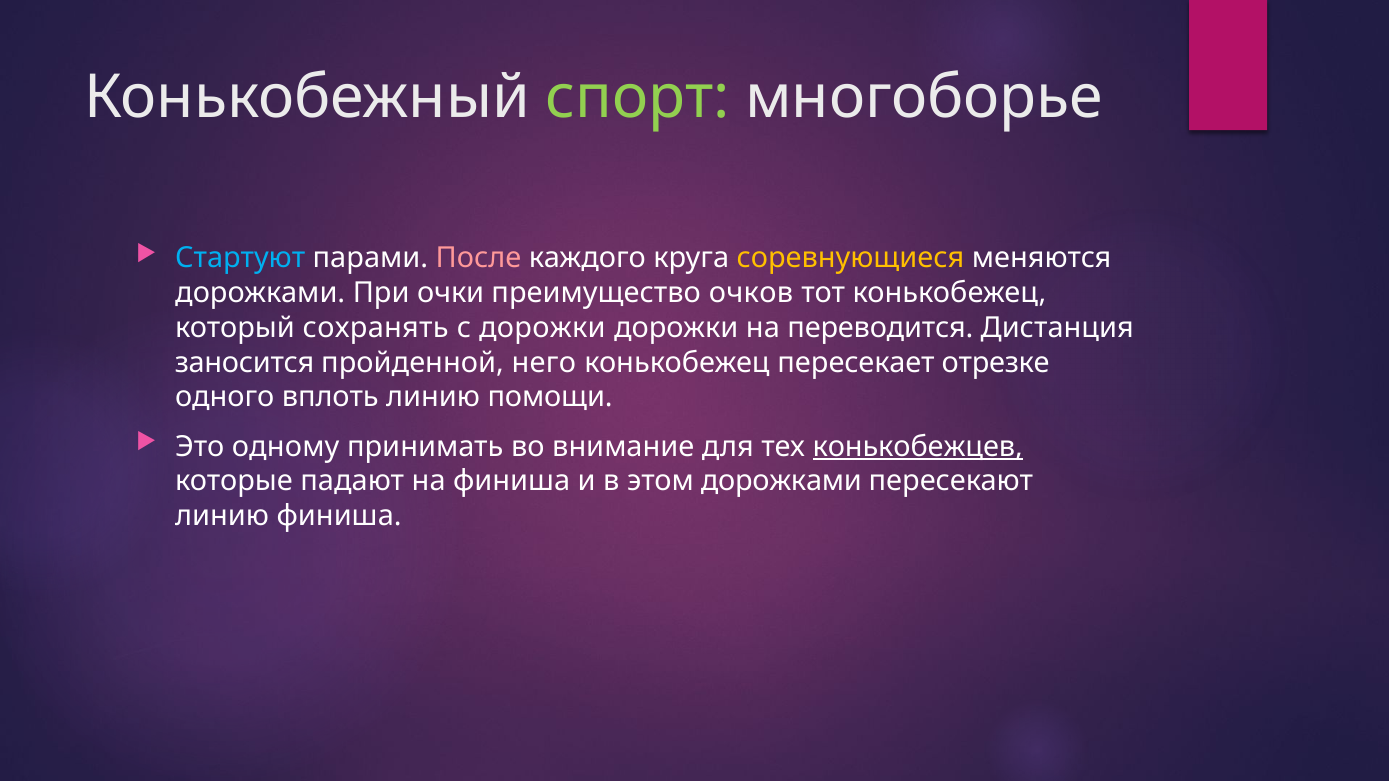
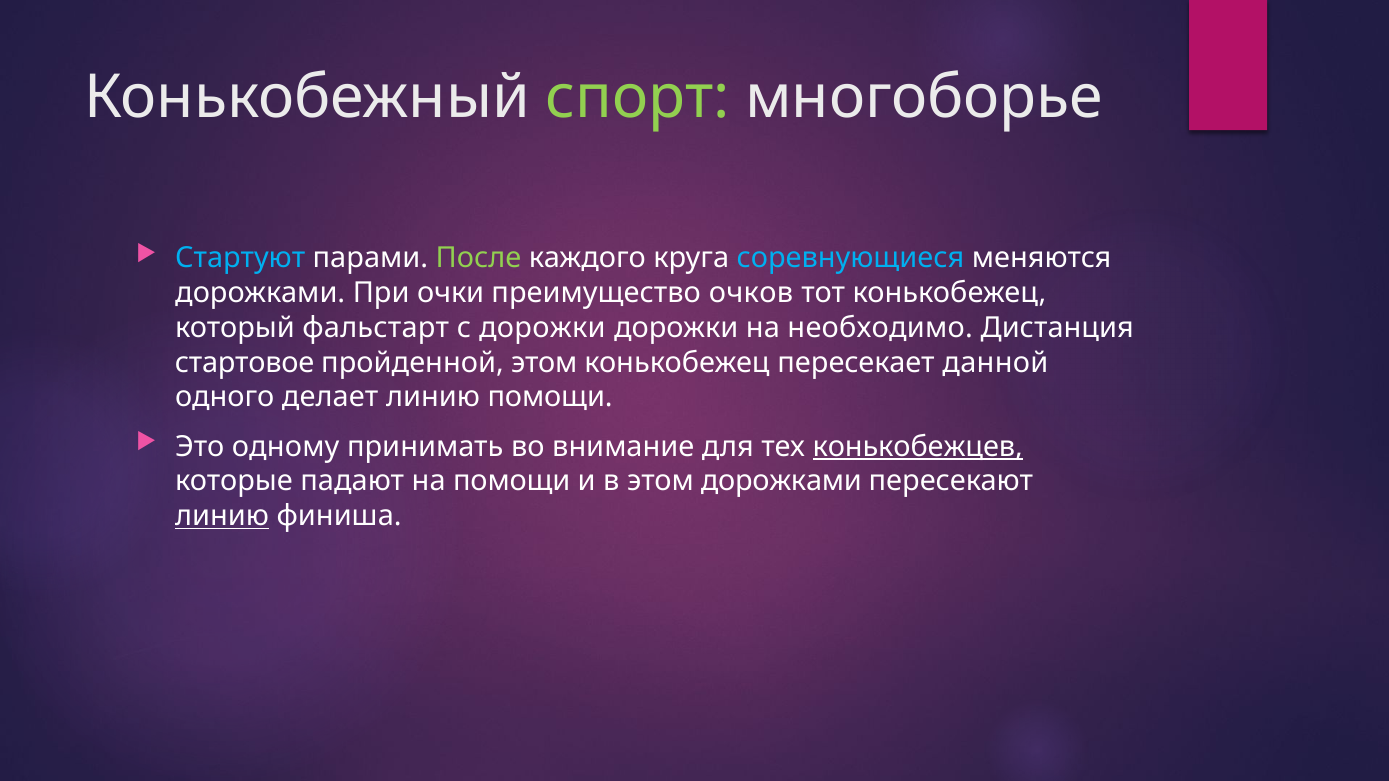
После colour: pink -> light green
соревнующиеся colour: yellow -> light blue
сохранять: сохранять -> фальстарт
переводится: переводится -> необходимо
заносится: заносится -> стартовое
пройденной него: него -> этом
отрезке: отрезке -> данной
вплоть: вплоть -> делает
на финиша: финиша -> помощи
линию at (222, 516) underline: none -> present
